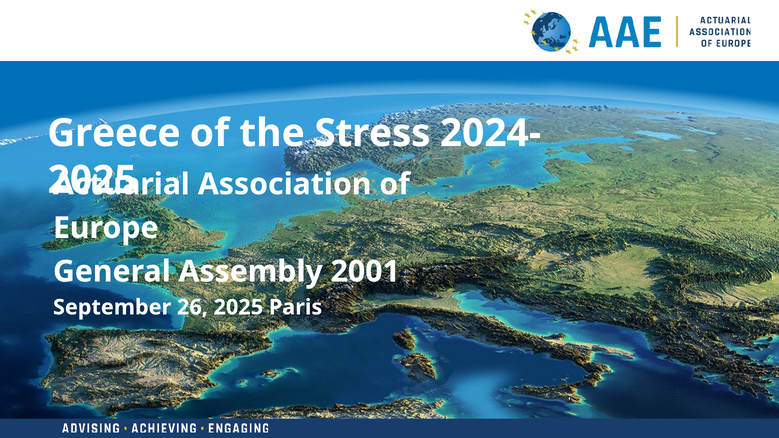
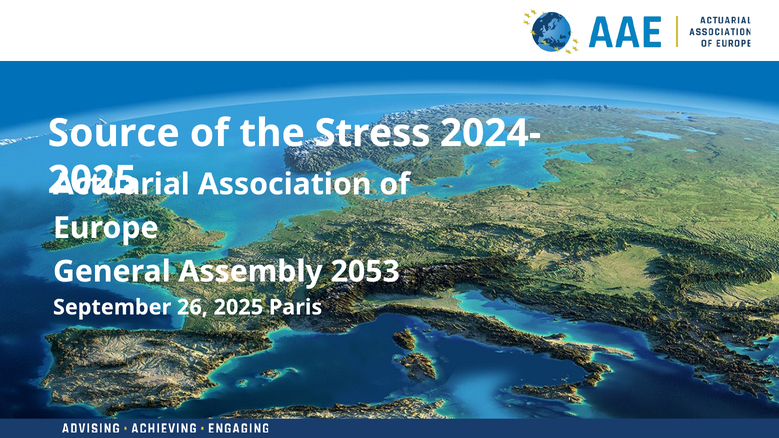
Greece: Greece -> Source
2001: 2001 -> 2053
